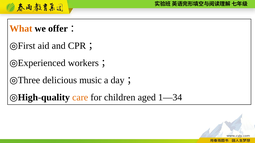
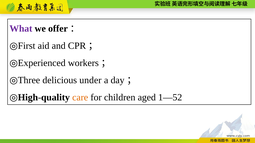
What colour: orange -> purple
music: music -> under
1—34: 1—34 -> 1—52
